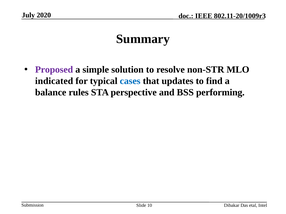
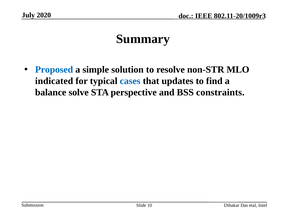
Proposed colour: purple -> blue
rules: rules -> solve
performing: performing -> constraints
